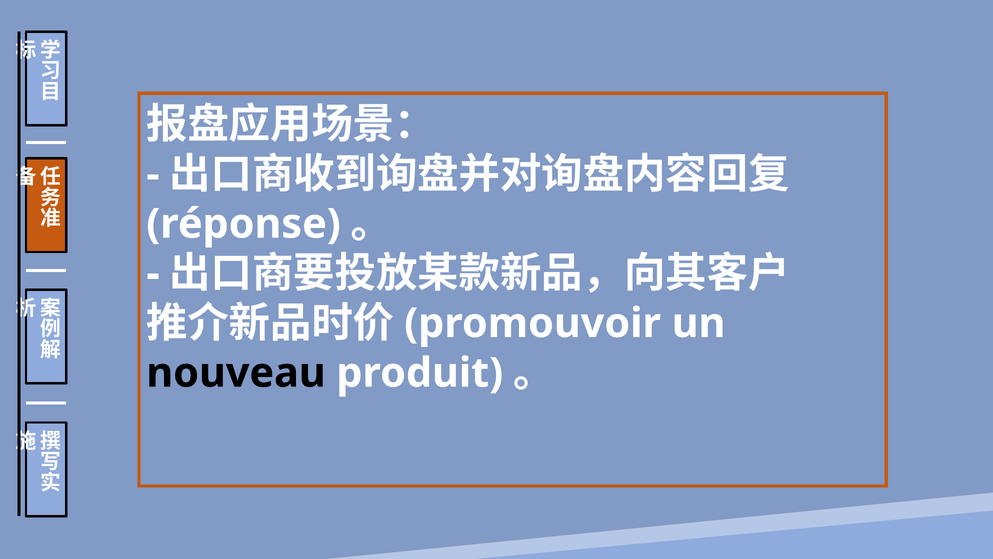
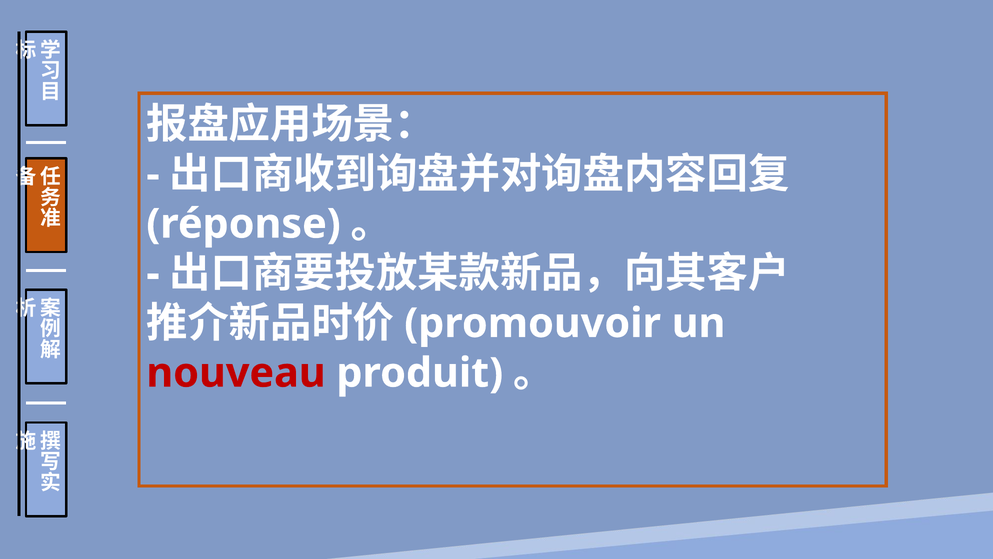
nouveau colour: black -> red
